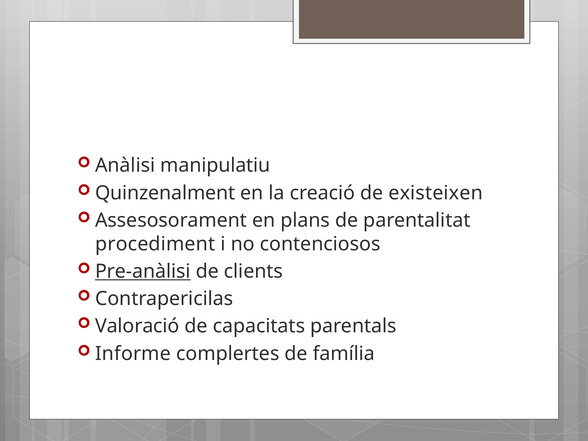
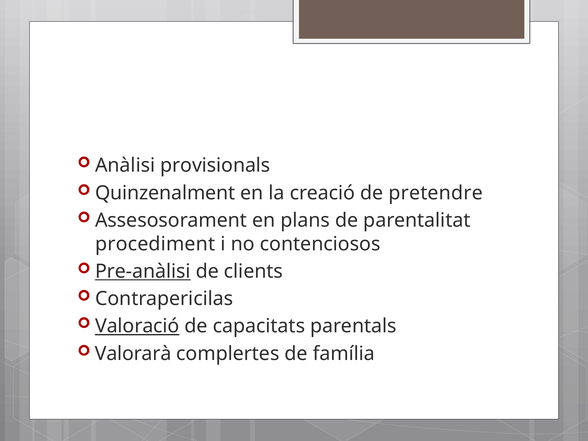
manipulatiu: manipulatiu -> provisionals
existeixen: existeixen -> pretendre
Valoració underline: none -> present
Informe: Informe -> Valorarà
